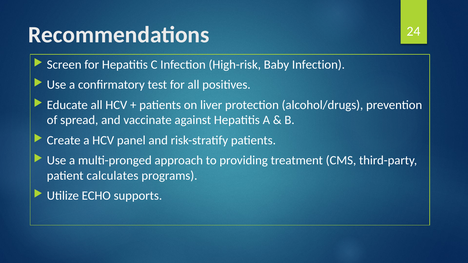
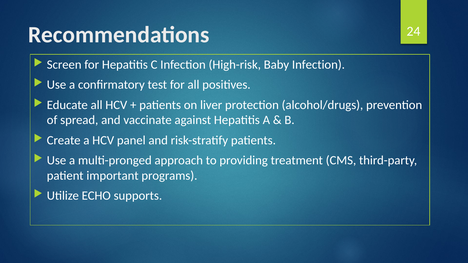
calculates: calculates -> important
